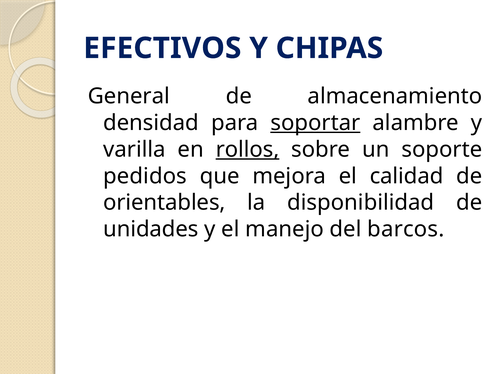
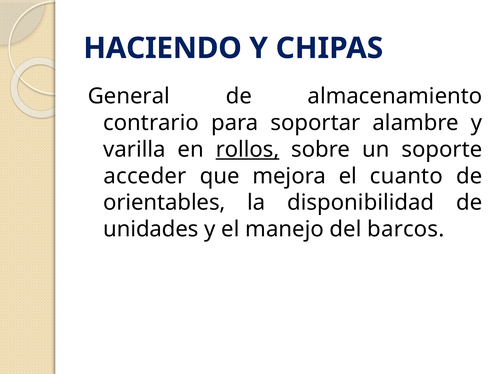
EFECTIVOS: EFECTIVOS -> HACIENDO
densidad: densidad -> contrario
soportar underline: present -> none
pedidos: pedidos -> acceder
calidad: calidad -> cuanto
